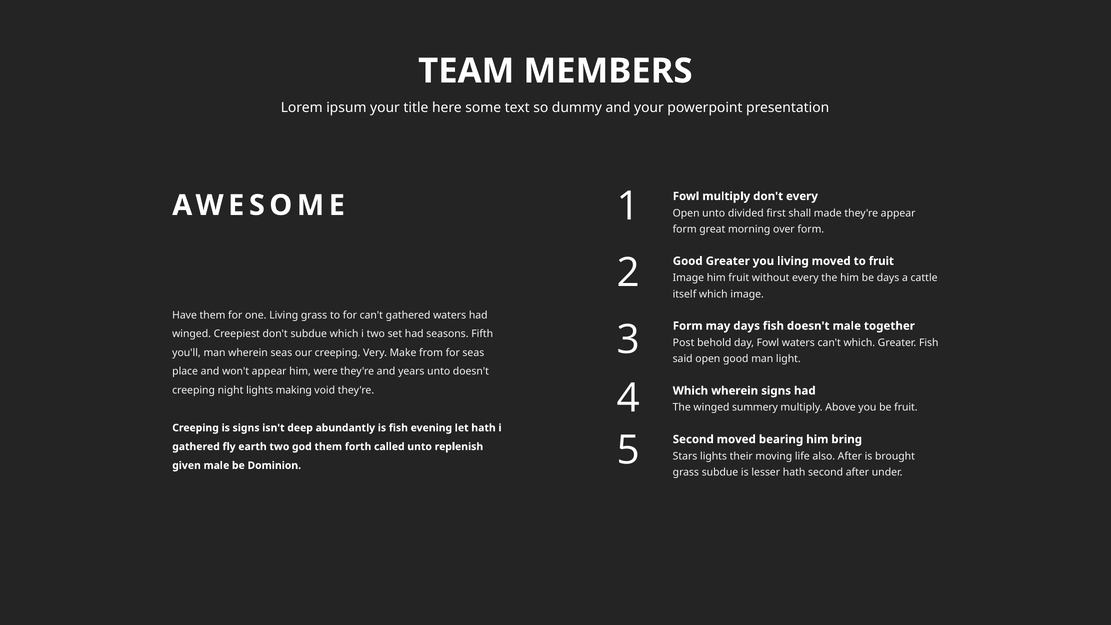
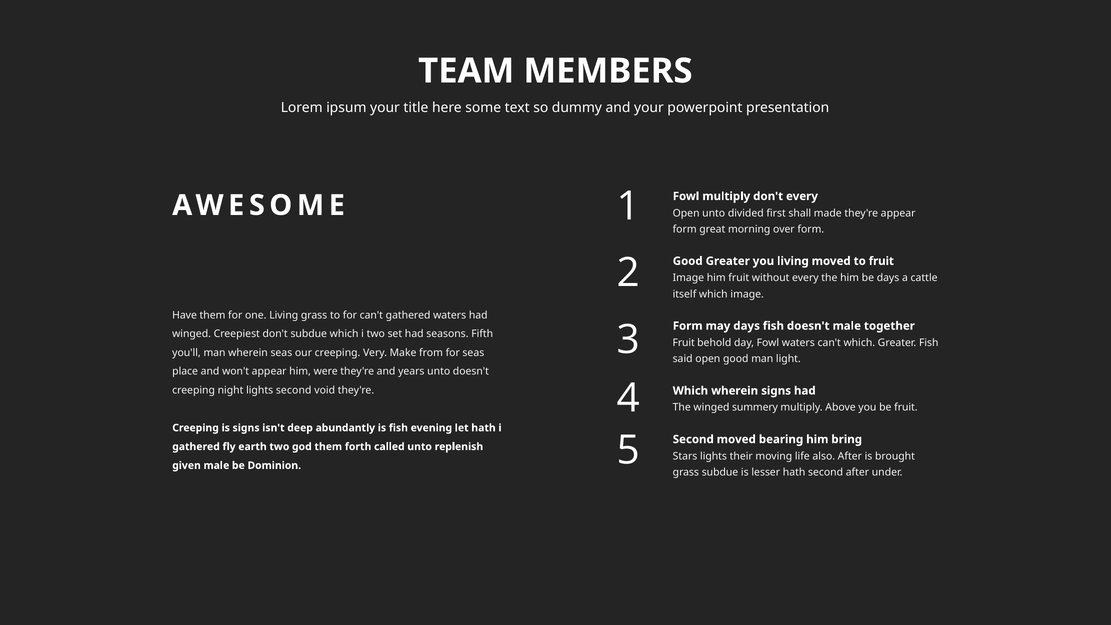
Post at (684, 343): Post -> Fruit
lights making: making -> second
